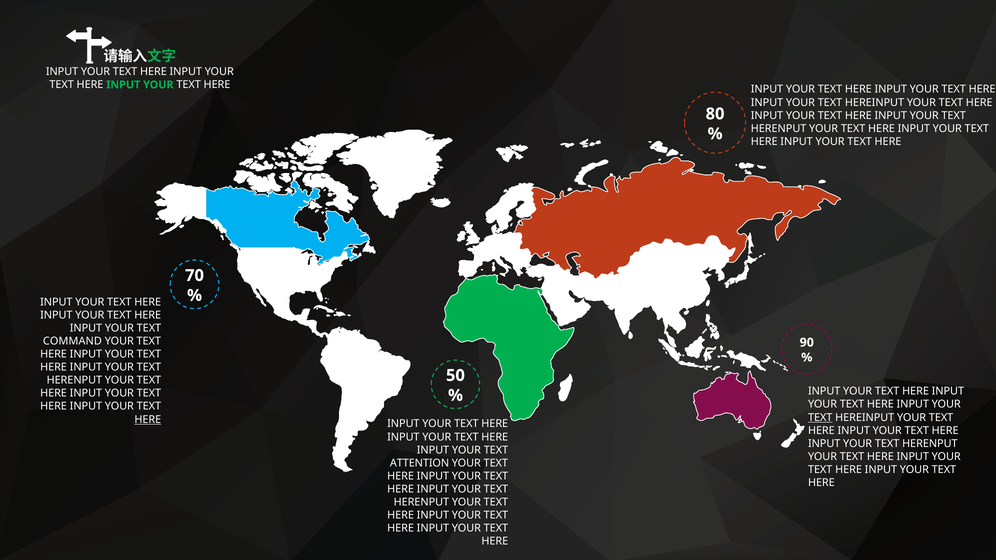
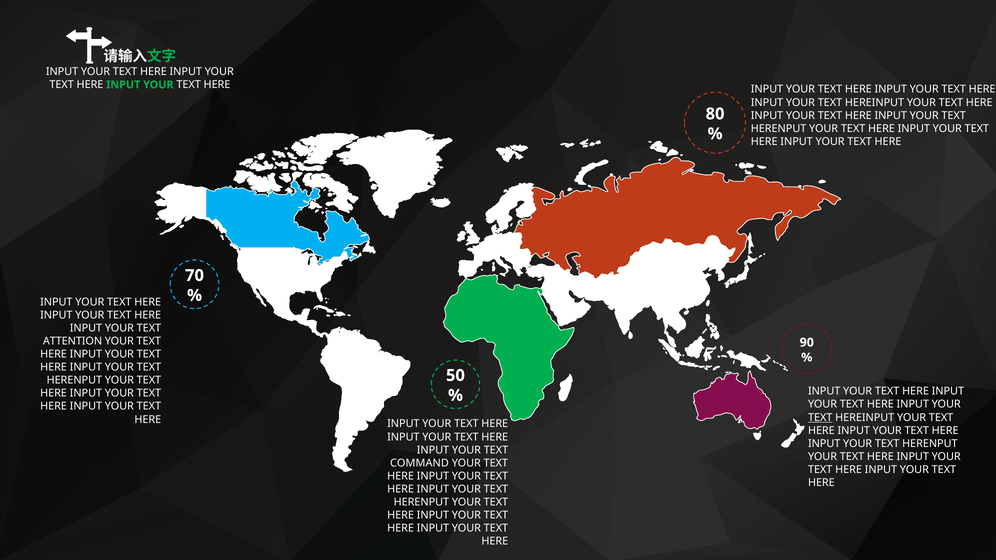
COMMAND: COMMAND -> ATTENTION
HERE at (148, 420) underline: present -> none
ATTENTION: ATTENTION -> COMMAND
